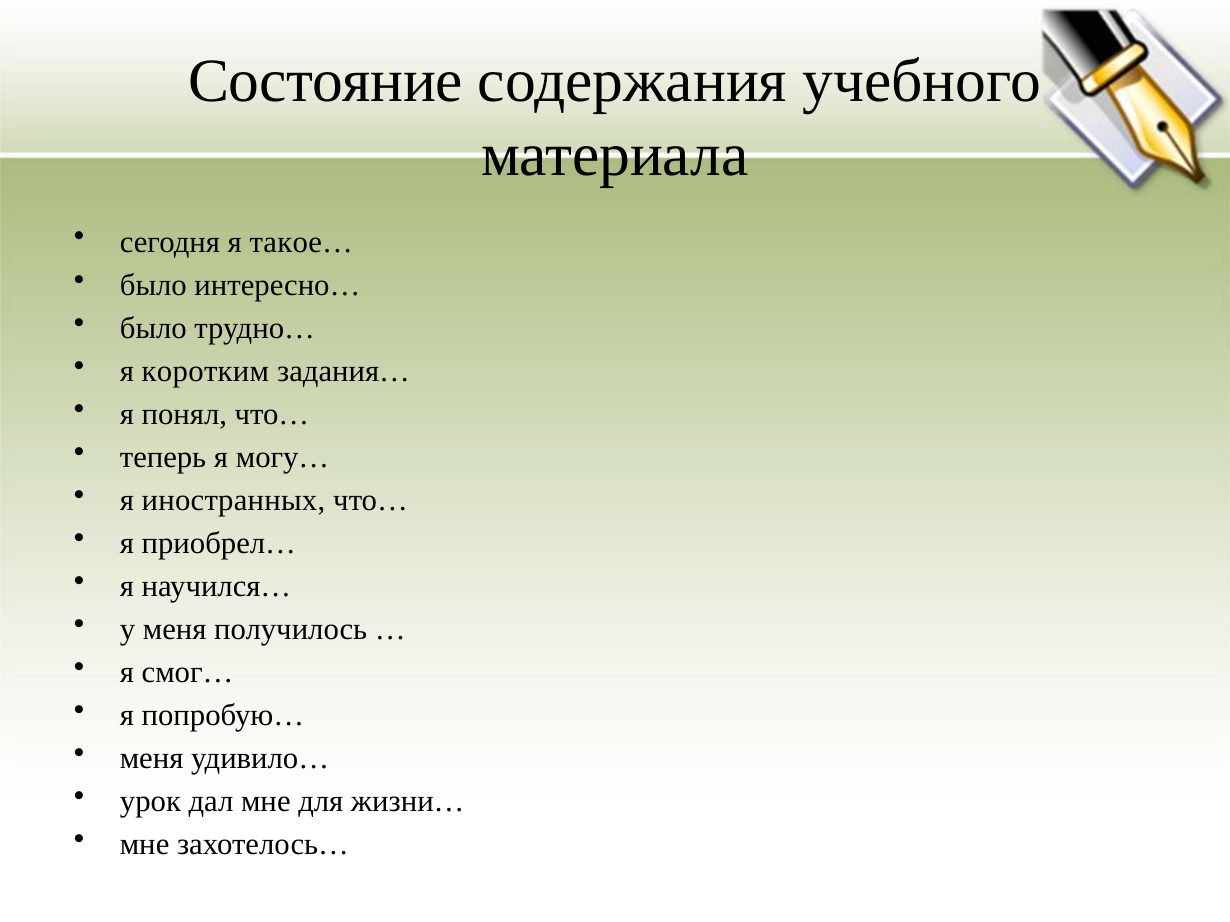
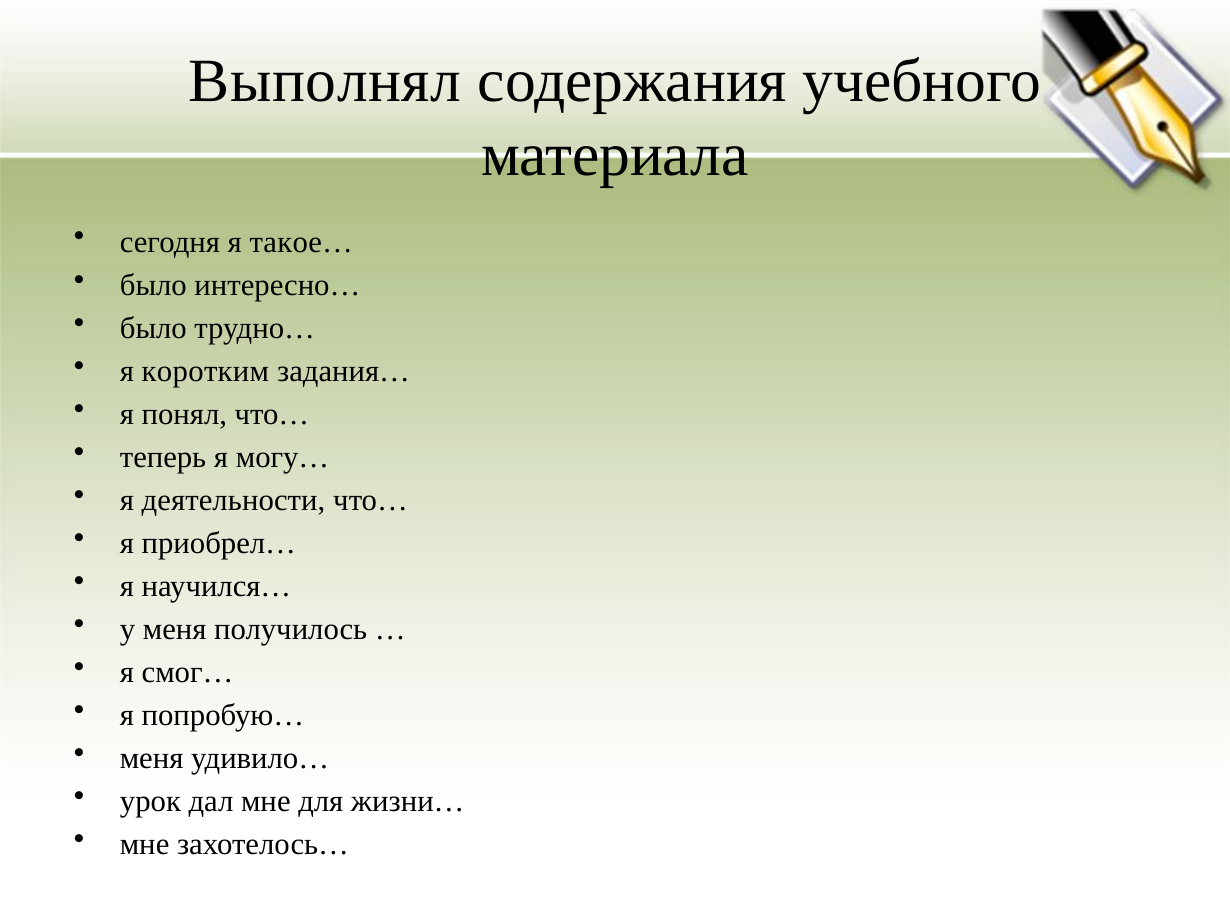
Состояние: Состояние -> Выполнял
иностранных: иностранных -> деятельности
